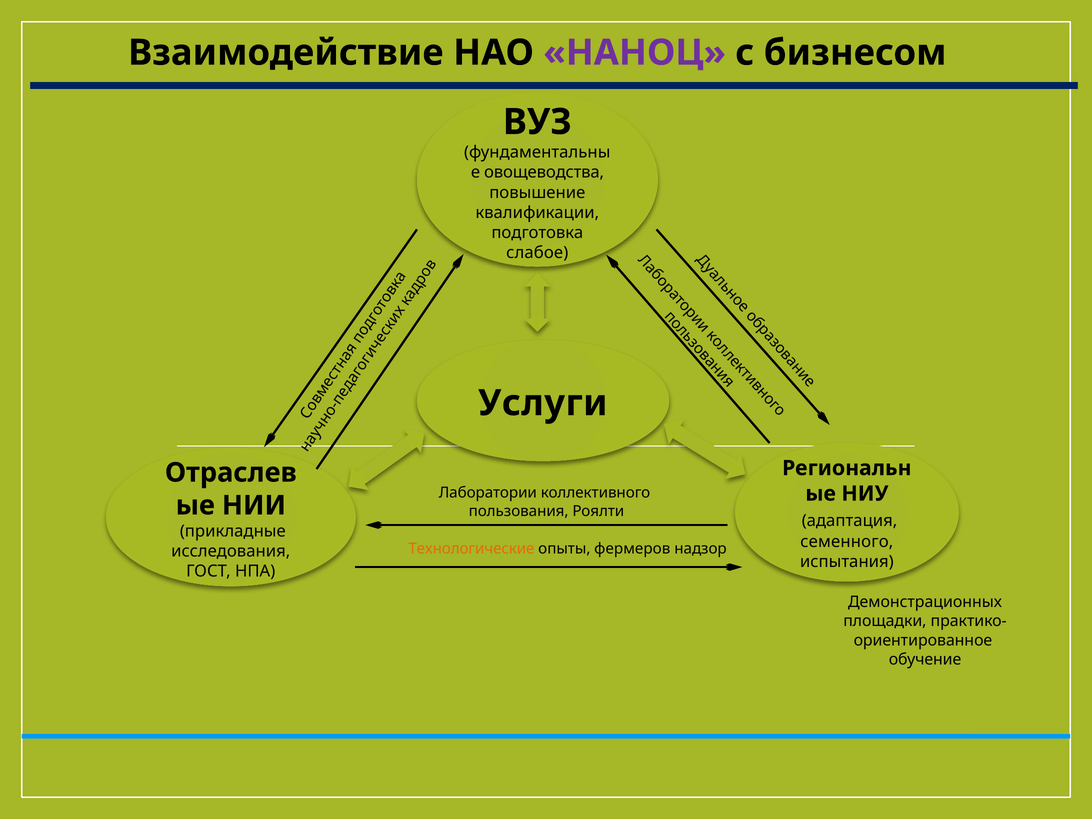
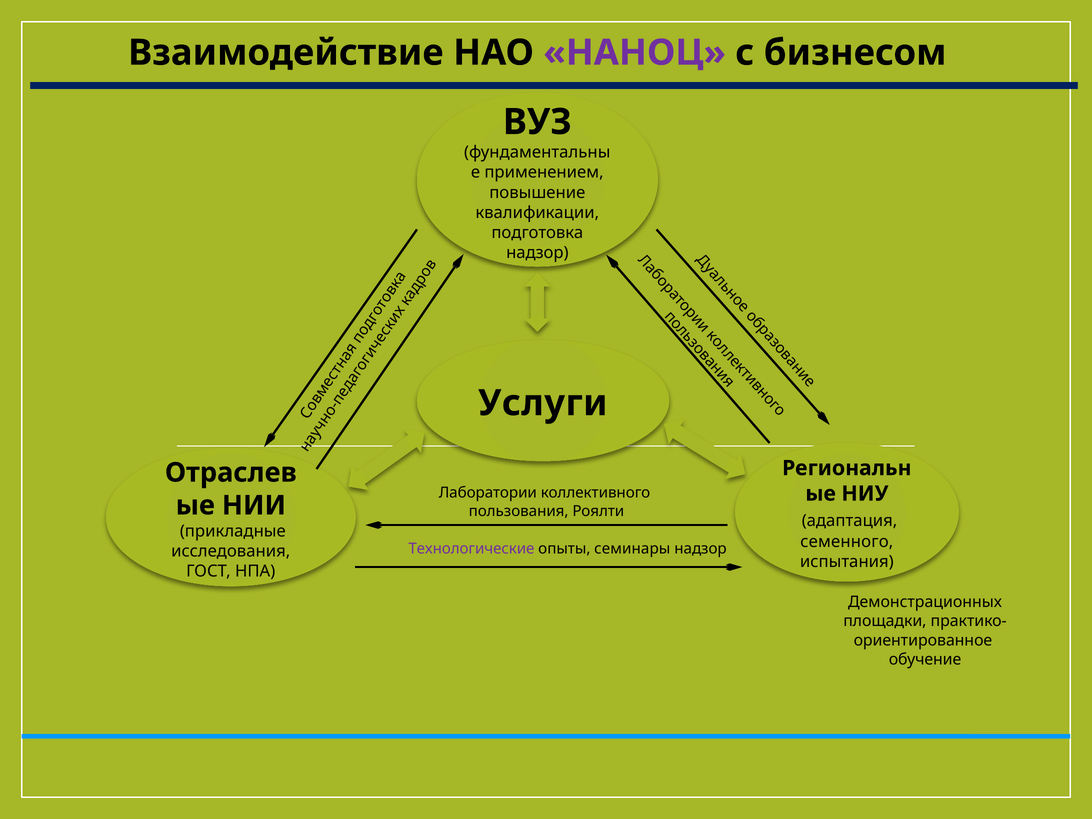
овощеводства: овощеводства -> применением
слабое at (537, 253): слабое -> надзор
Технологические colour: orange -> purple
фермеров: фермеров -> семинары
